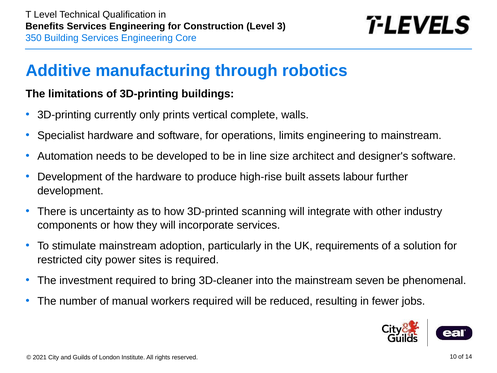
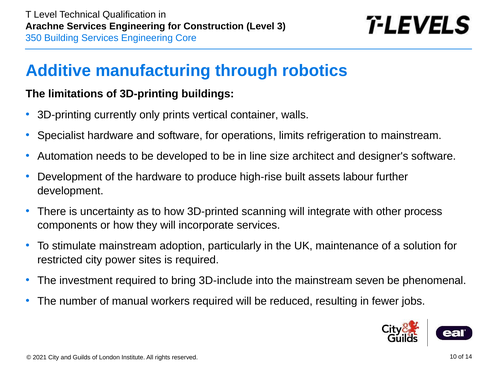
Benefits at (45, 26): Benefits -> Arachne
complete: complete -> container
limits engineering: engineering -> refrigeration
industry: industry -> process
requirements: requirements -> maintenance
3D-cleaner: 3D-cleaner -> 3D-include
